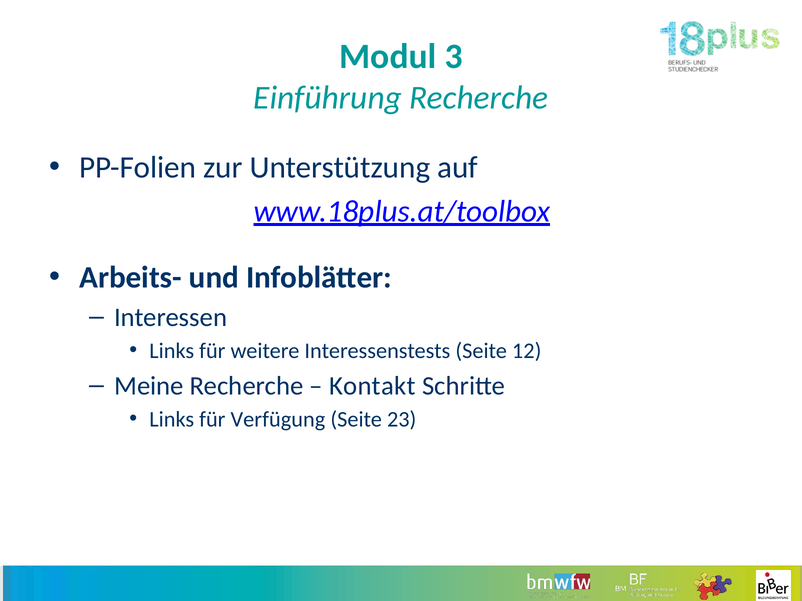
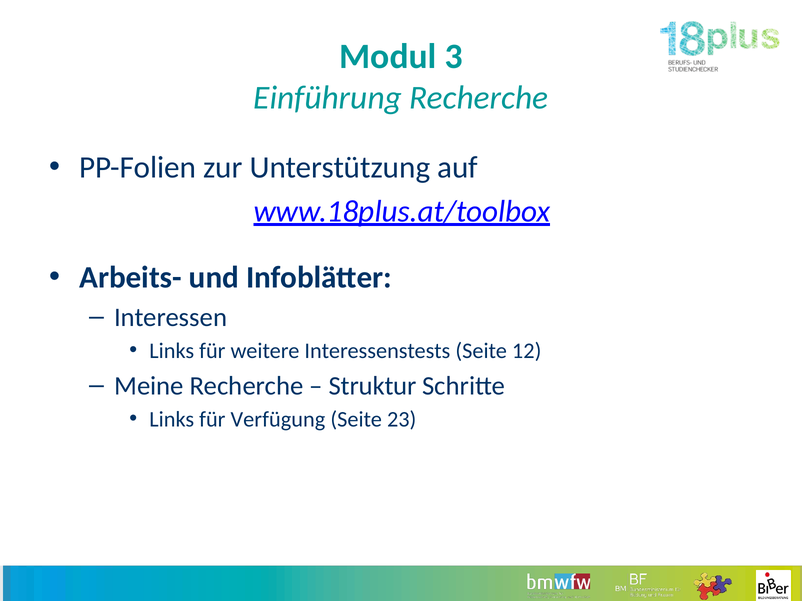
Kontakt: Kontakt -> Struktur
